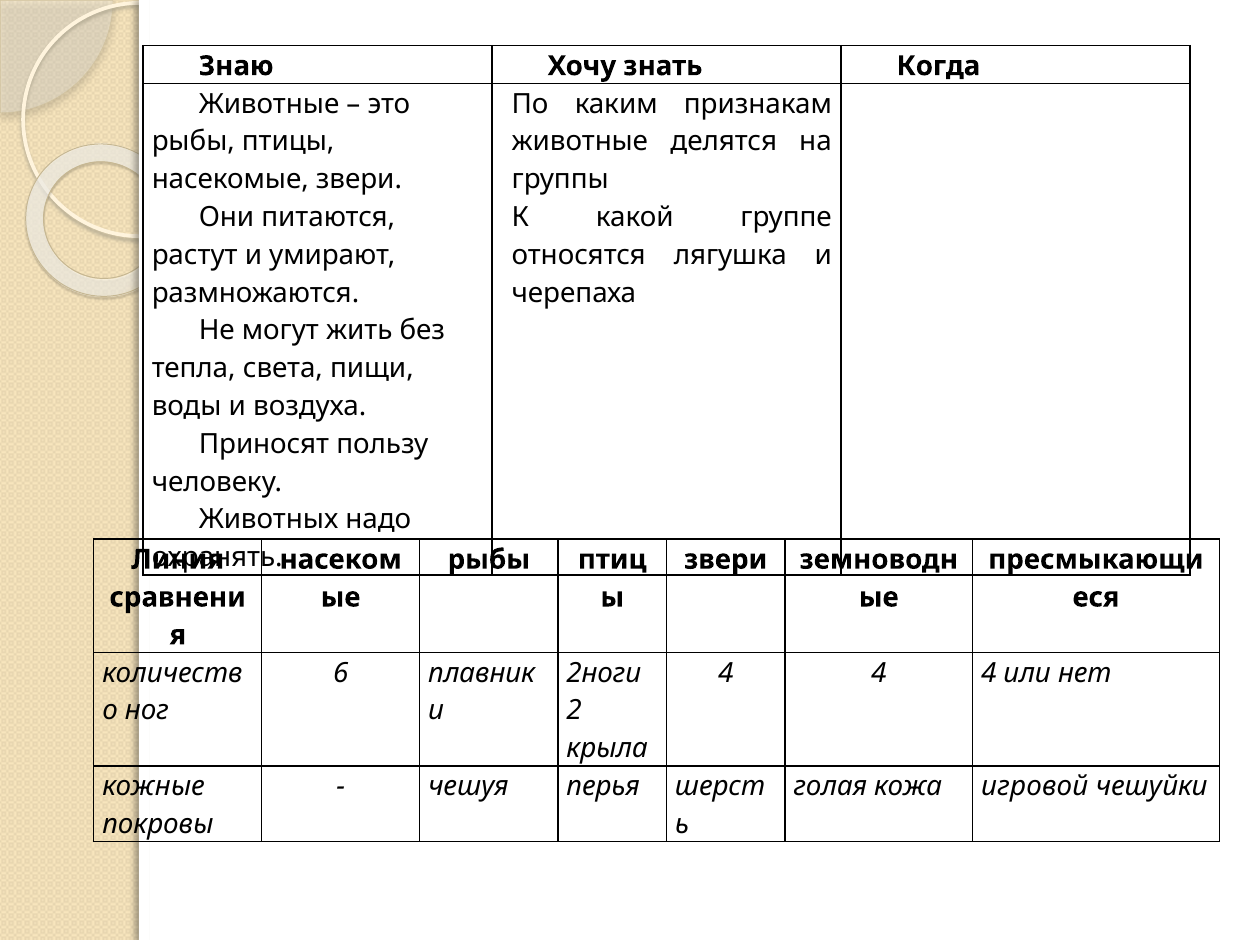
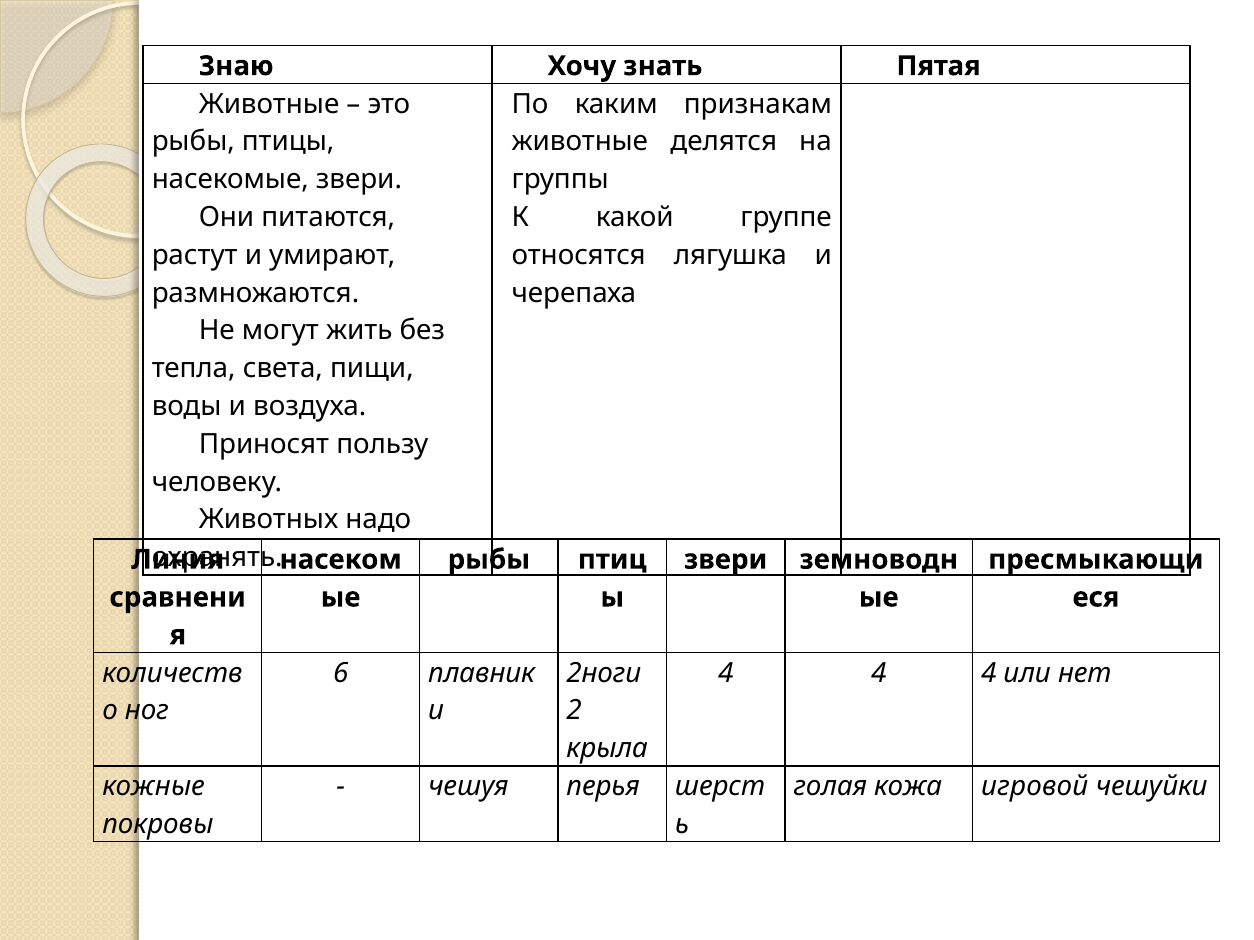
Когда: Когда -> Пятая
